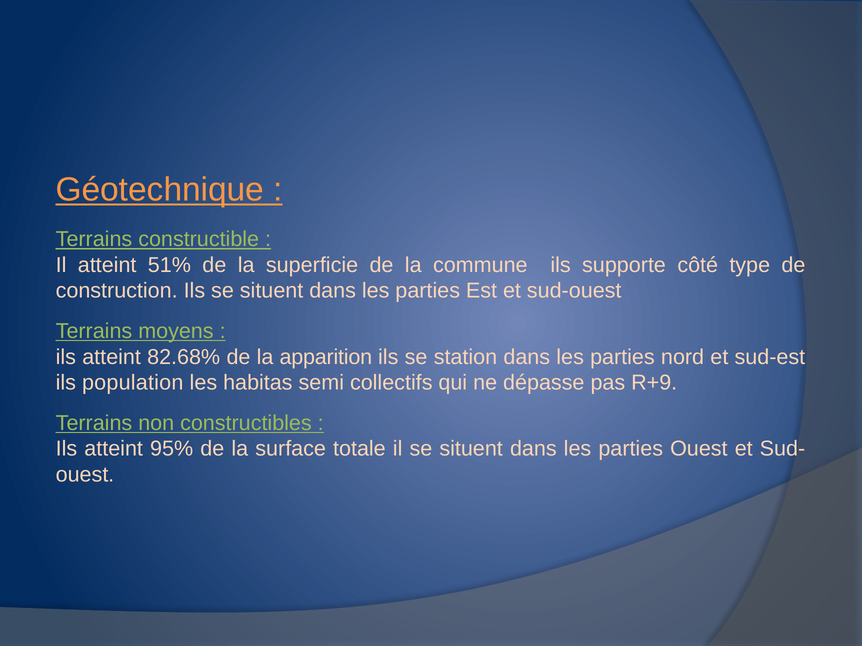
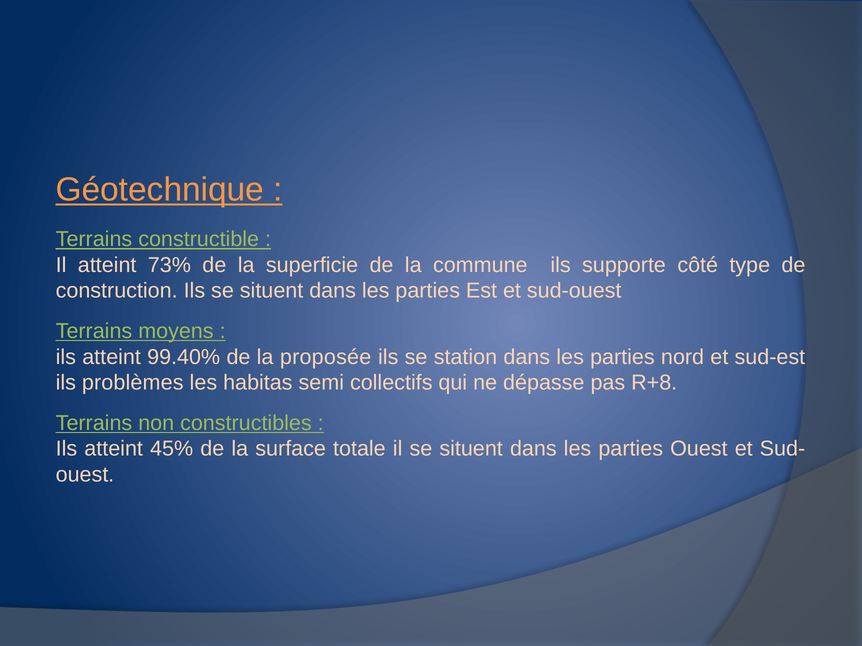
51%: 51% -> 73%
82.68%: 82.68% -> 99.40%
apparition: apparition -> proposée
population: population -> problèmes
R+9: R+9 -> R+8
95%: 95% -> 45%
